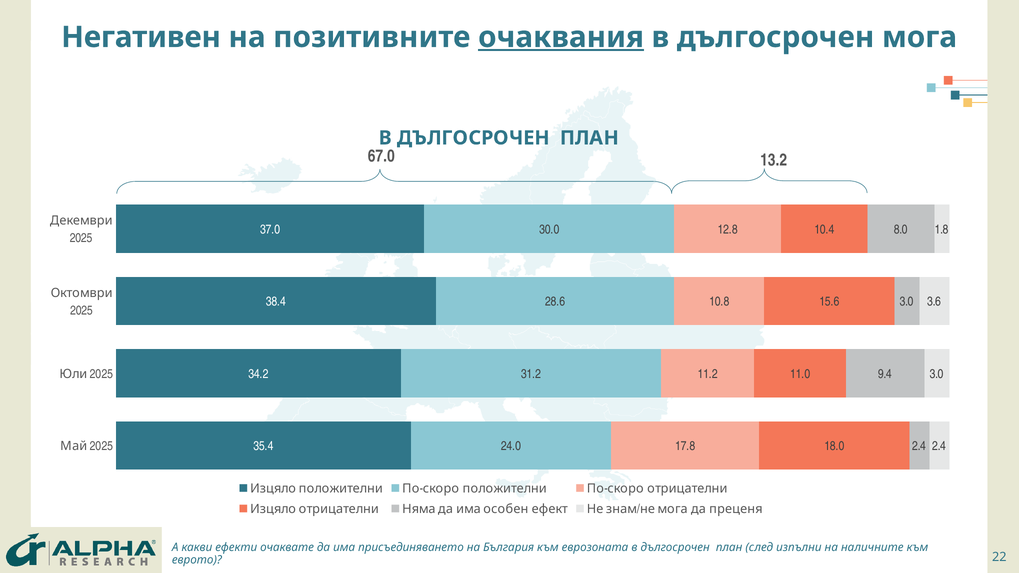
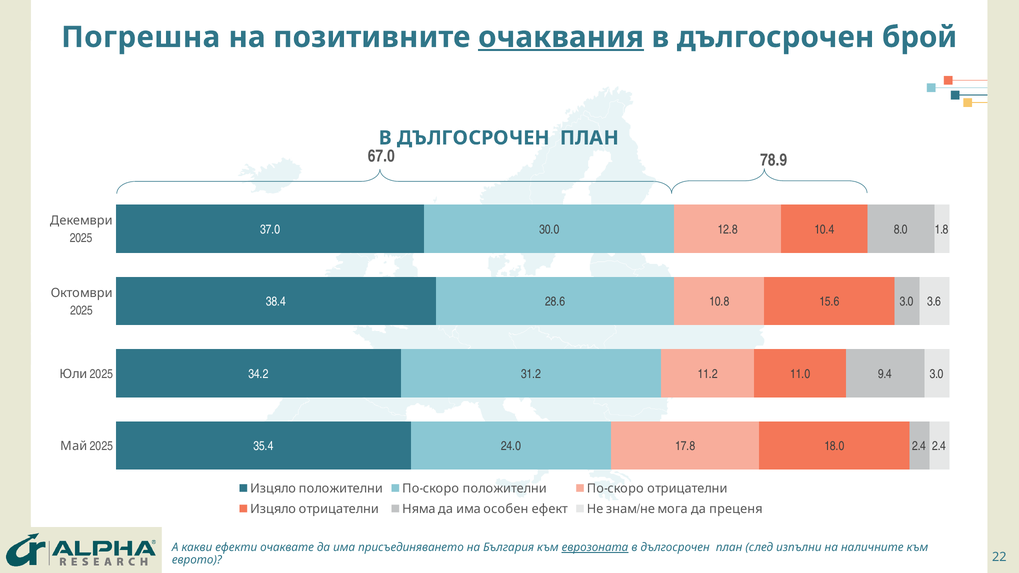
Негативен: Негативен -> Погрешна
мога: мога -> брой
13.2: 13.2 -> 78.9
еврозоната underline: none -> present
